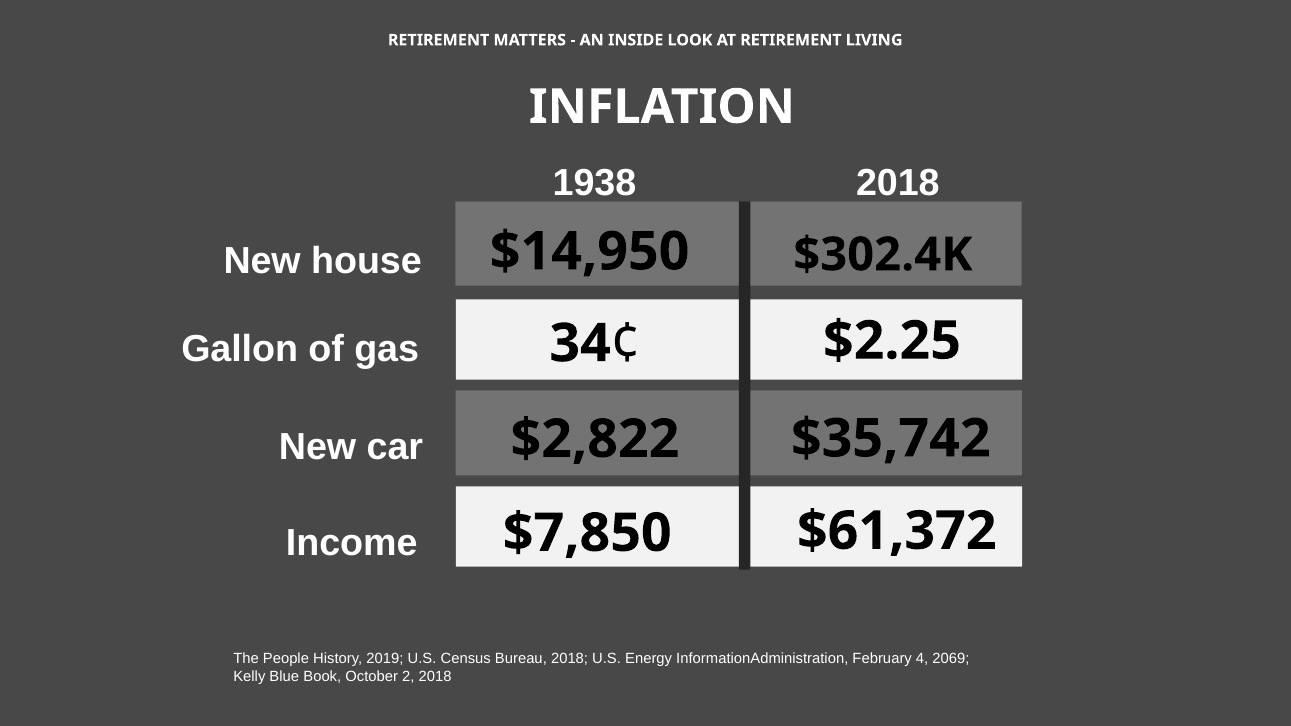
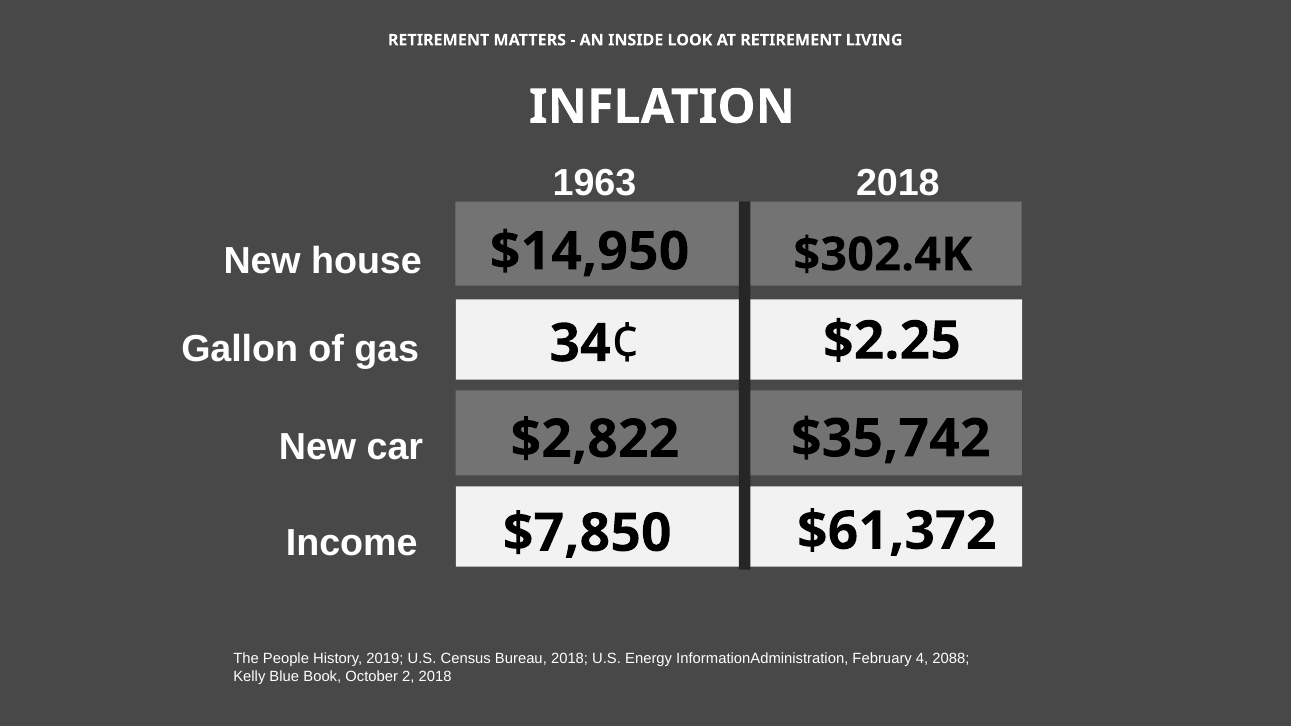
1938: 1938 -> 1963
2069: 2069 -> 2088
